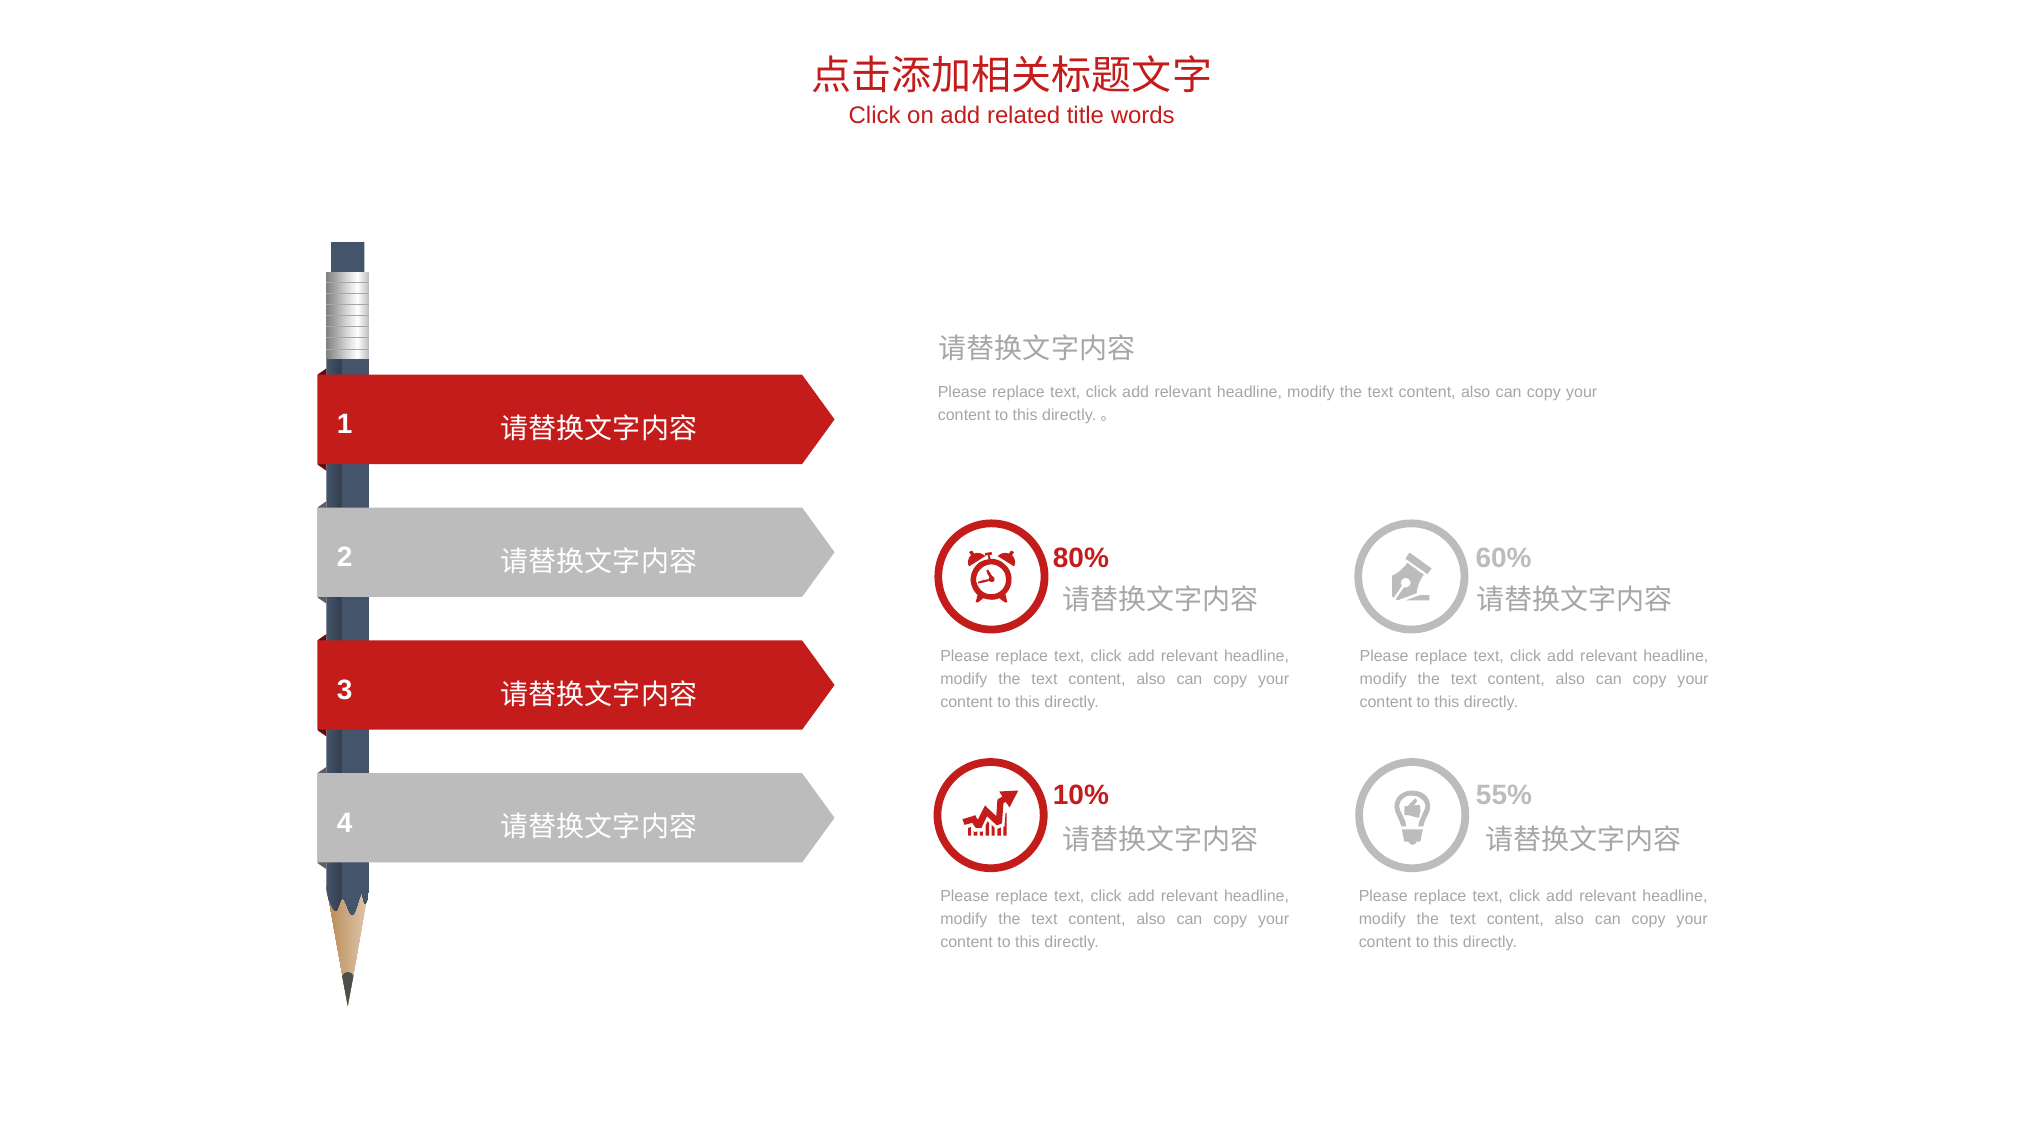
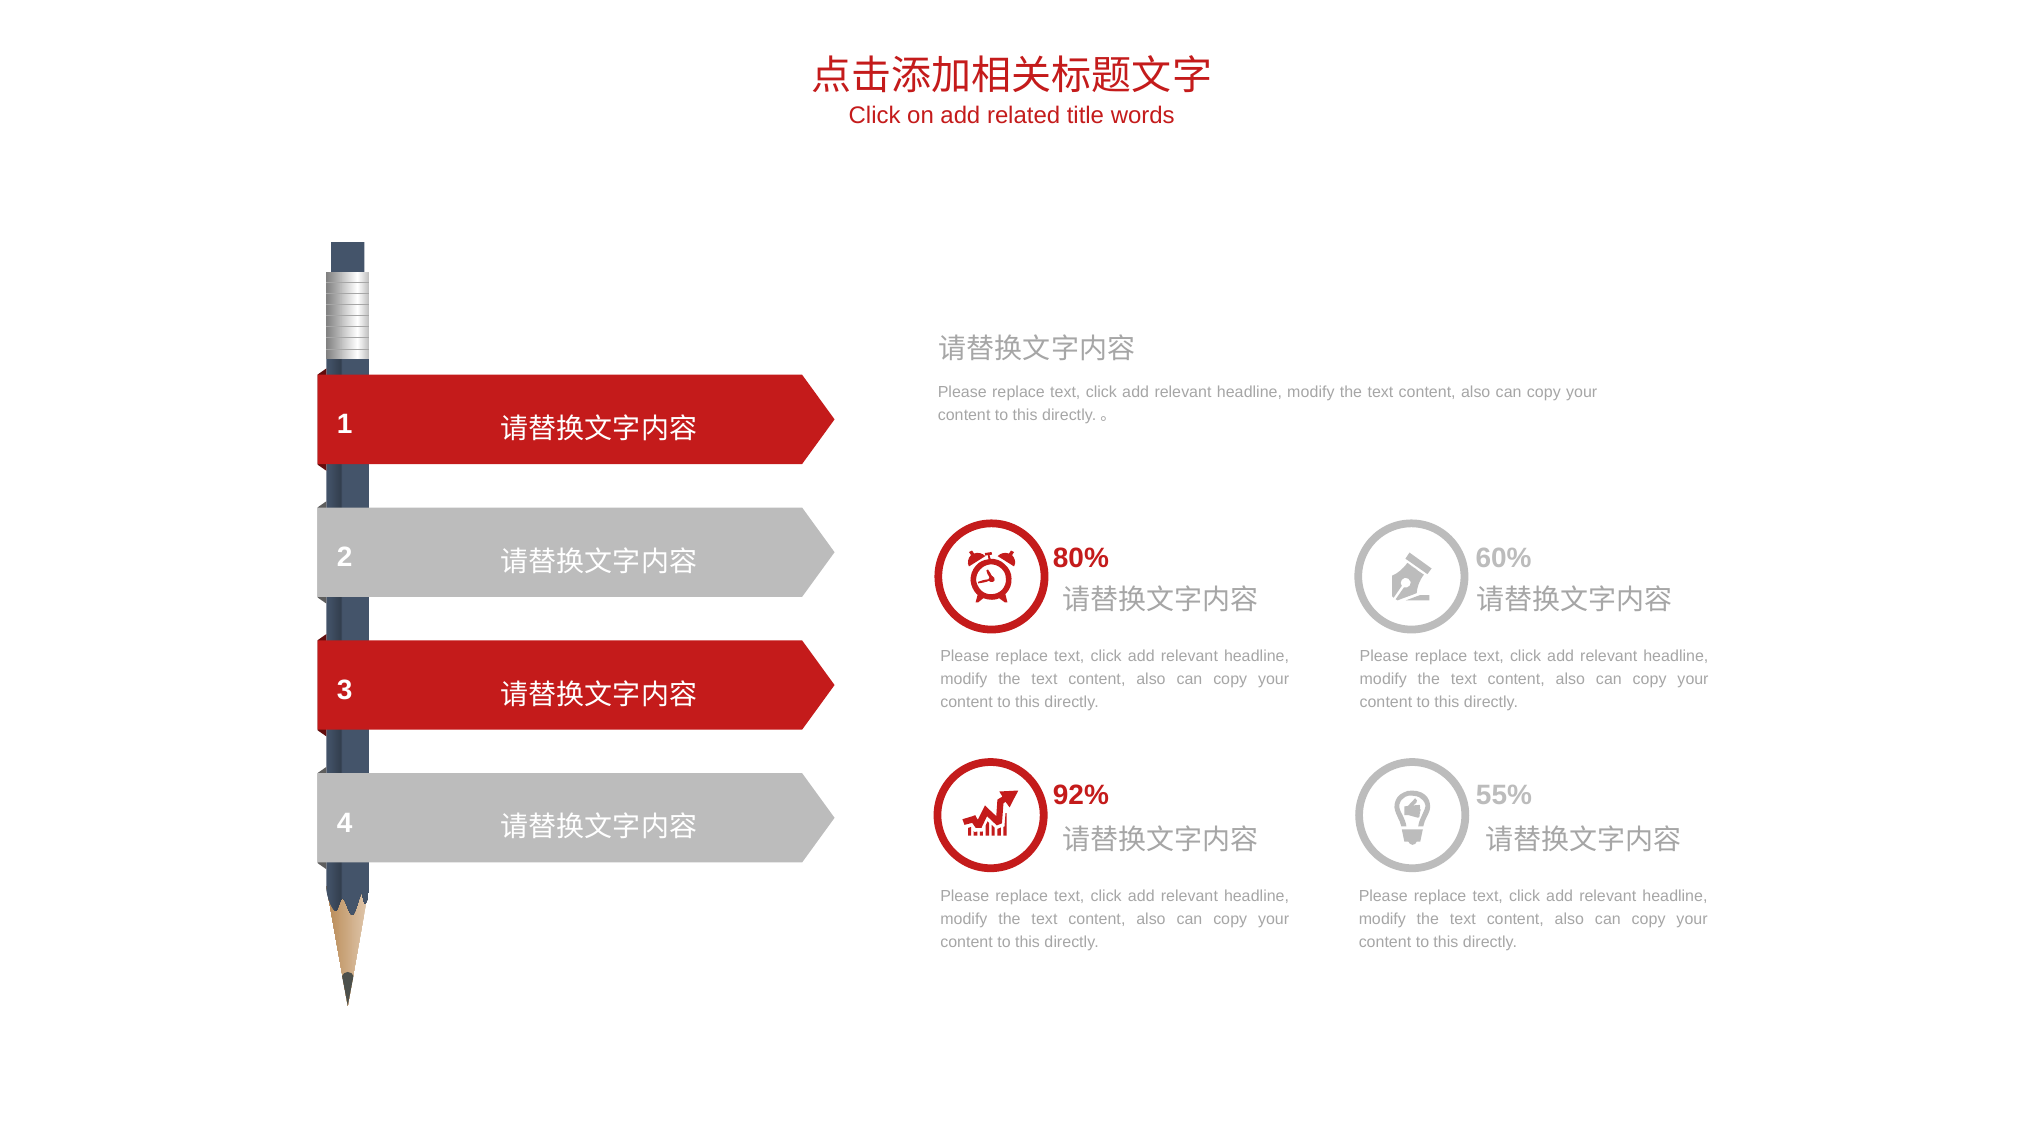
10%: 10% -> 92%
